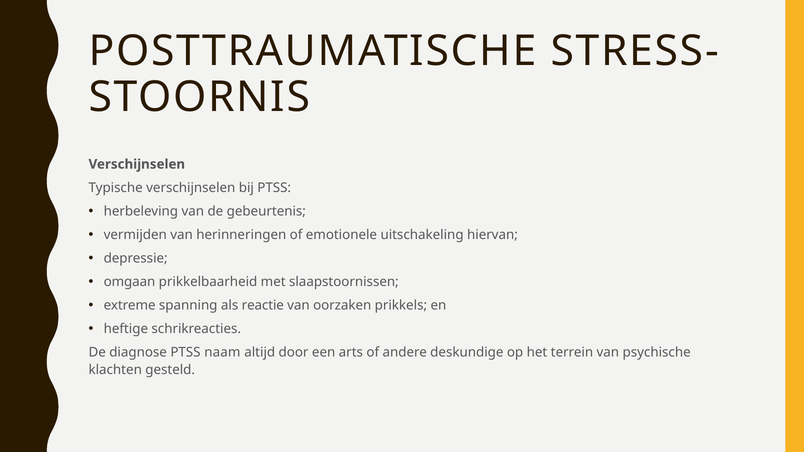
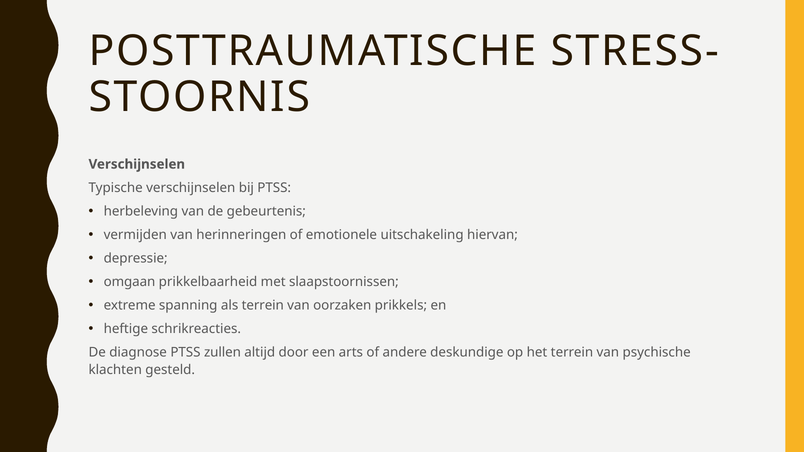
als reactie: reactie -> terrein
naam: naam -> zullen
